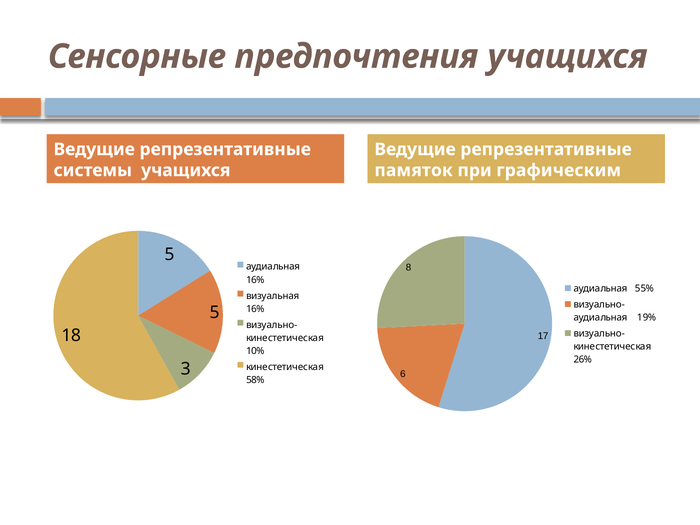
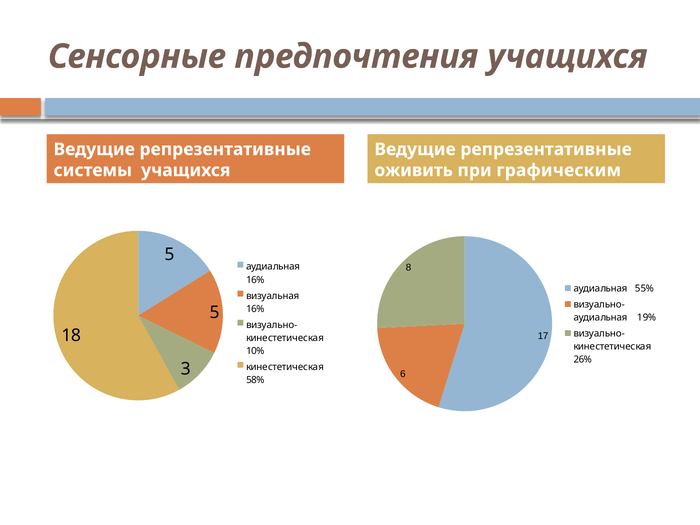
памяток: памяток -> оживить
